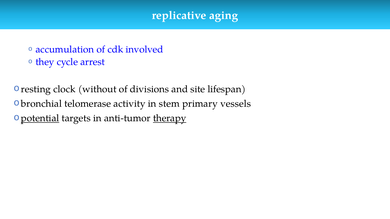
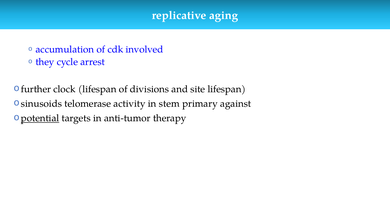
resting: resting -> further
clock without: without -> lifespan
bronchial: bronchial -> sinusoids
vessels: vessels -> against
therapy underline: present -> none
